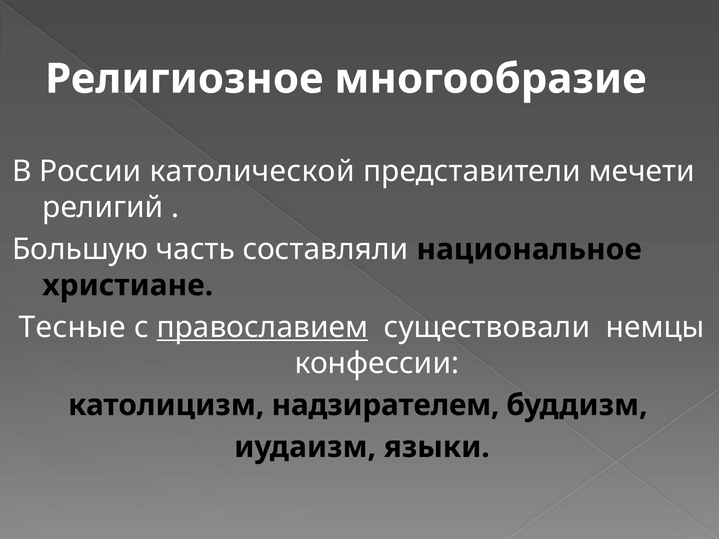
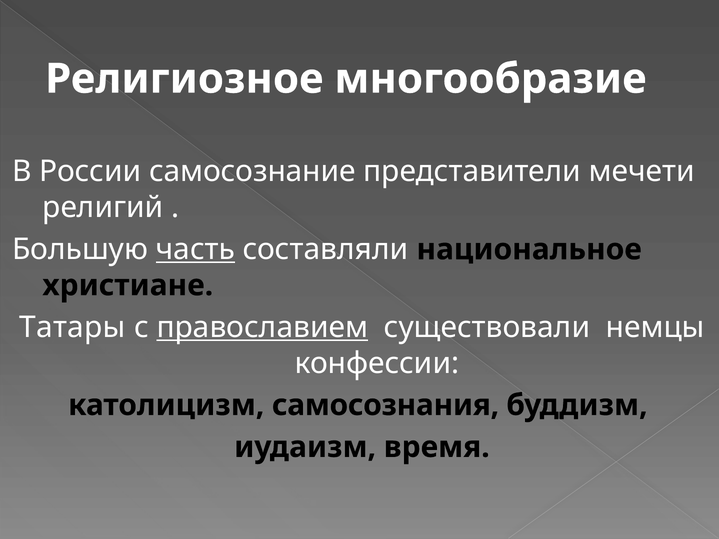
католической: католической -> самосознание
часть underline: none -> present
Тесные: Тесные -> Татары
надзирателем: надзирателем -> самосознания
языки: языки -> время
